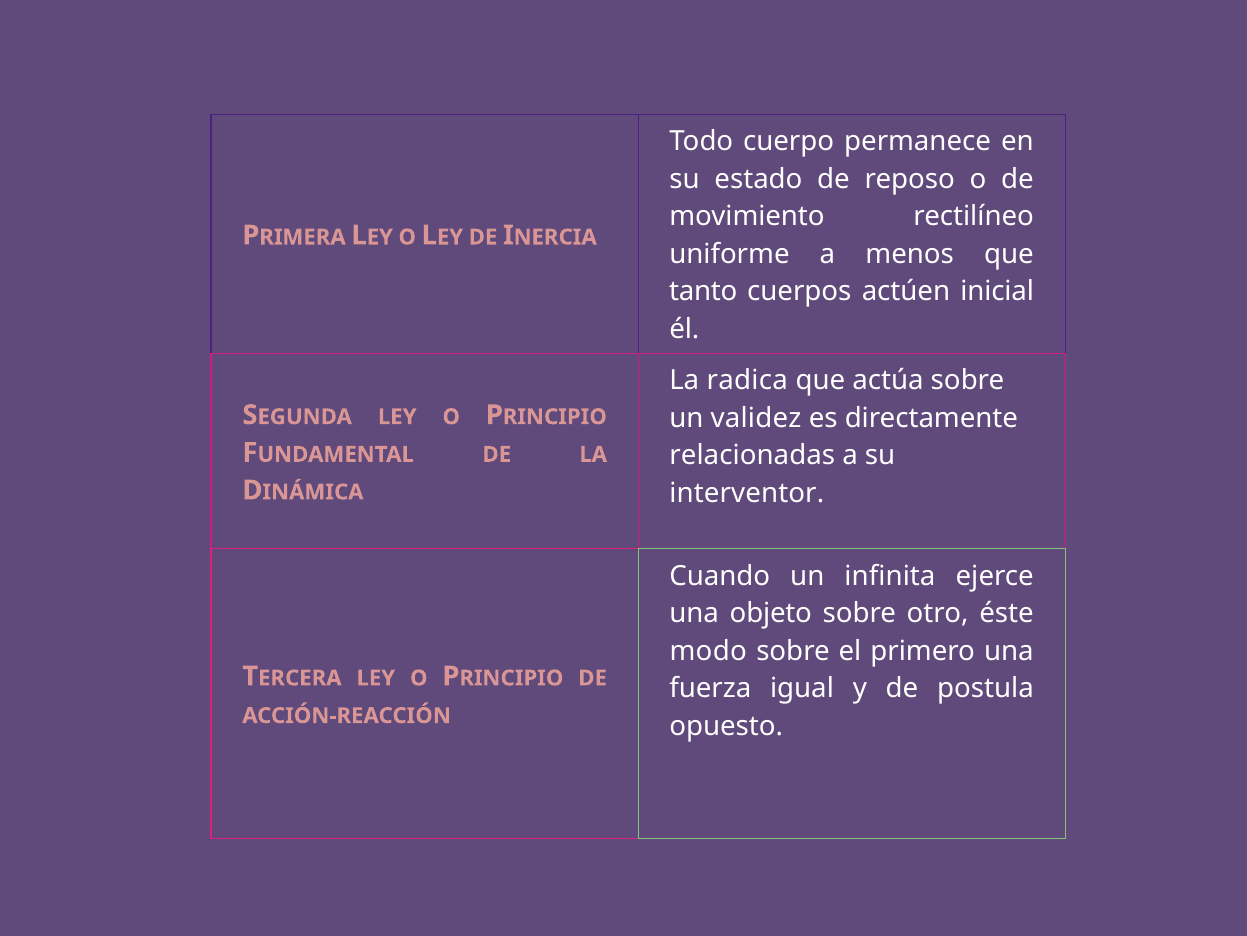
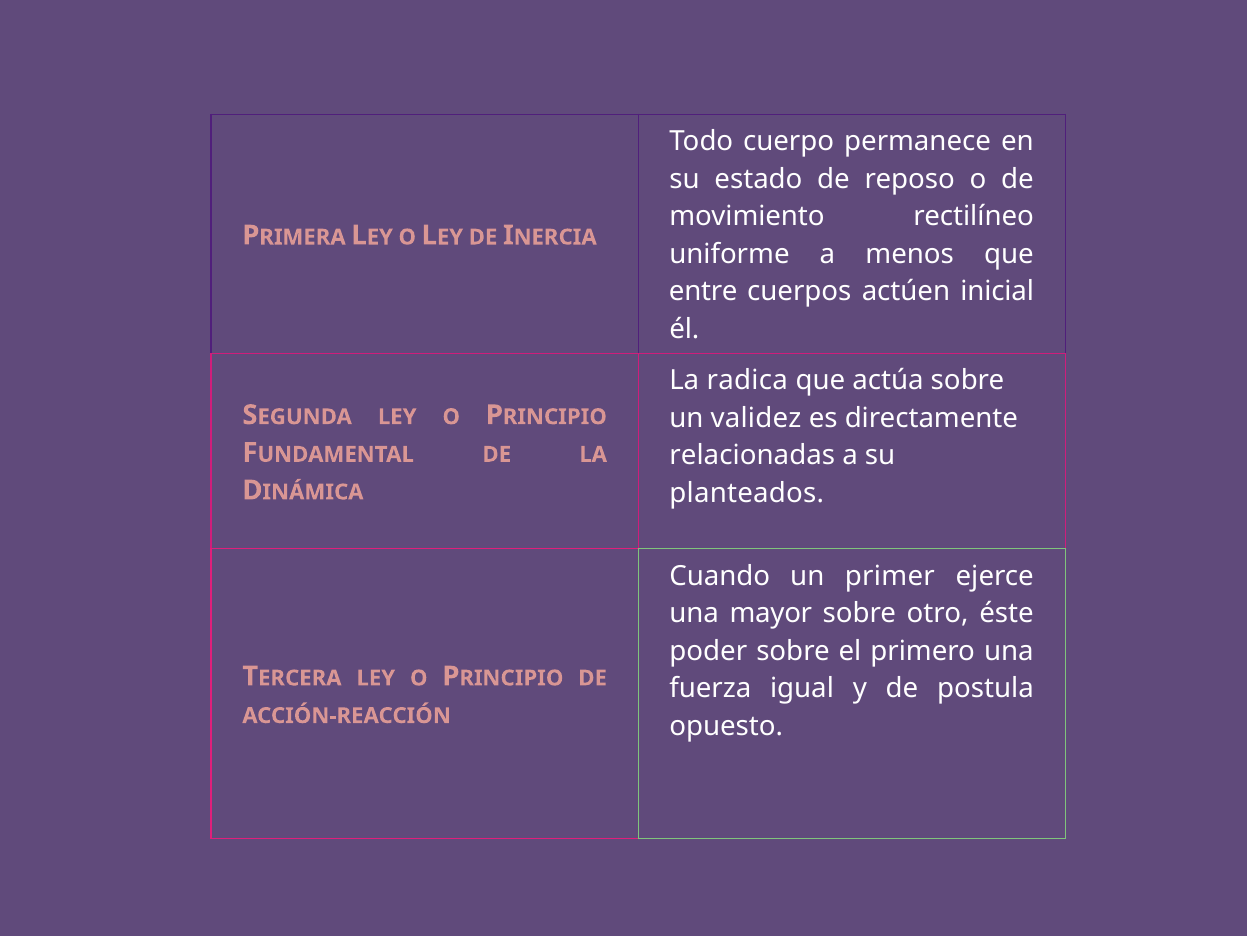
tanto: tanto -> entre
interventor: interventor -> planteados
infinita: infinita -> primer
objeto: objeto -> mayor
modo: modo -> poder
